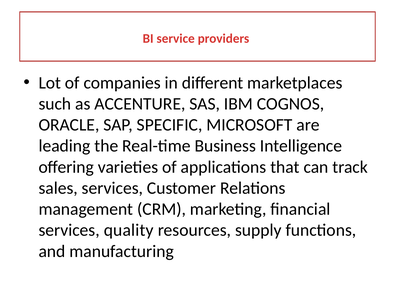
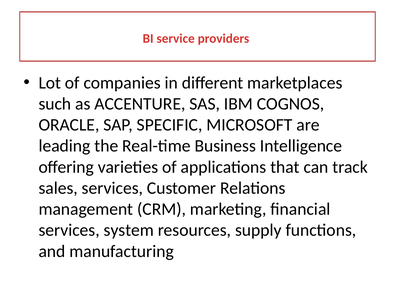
quality: quality -> system
